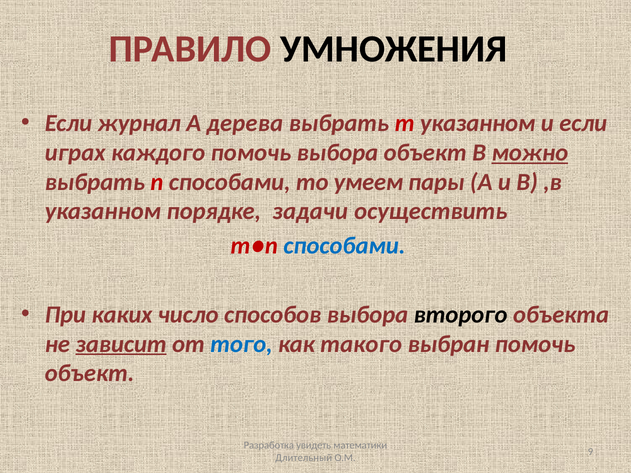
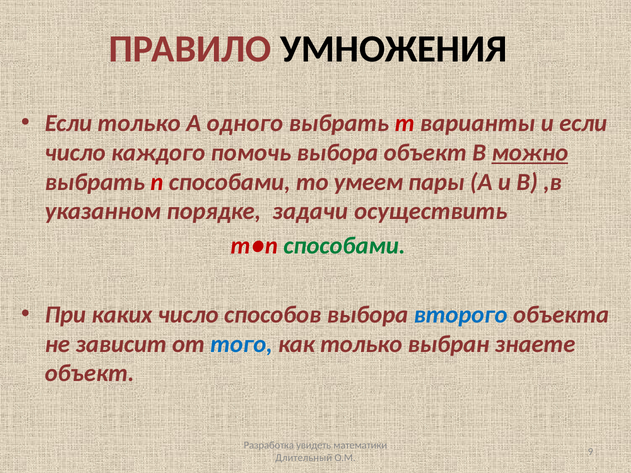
Если журнал: журнал -> только
дерева: дерева -> одного
m указанном: указанном -> варианты
играх at (75, 153): играх -> число
способами at (344, 246) colour: blue -> green
второго colour: black -> blue
зависит underline: present -> none
как такого: такого -> только
выбран помочь: помочь -> знаете
